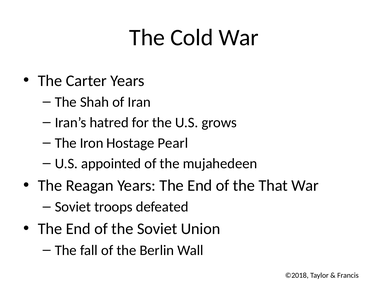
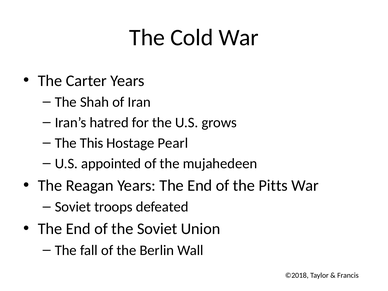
Iron: Iron -> This
That: That -> Pitts
